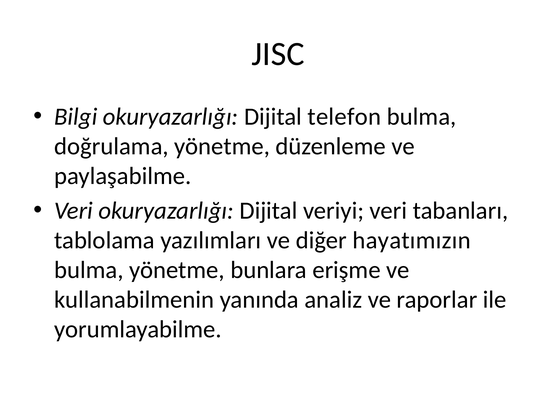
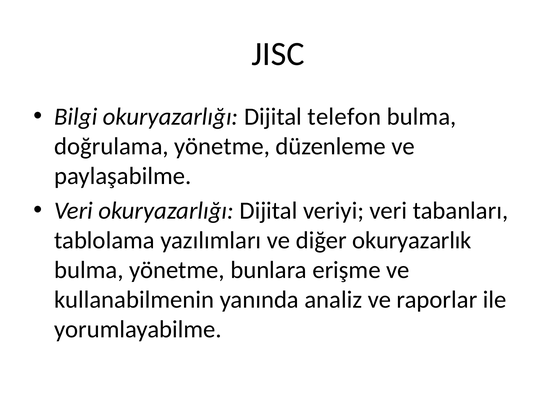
hayatımızın: hayatımızın -> okuryazarlık
